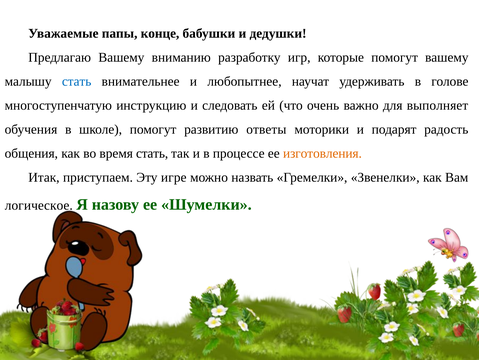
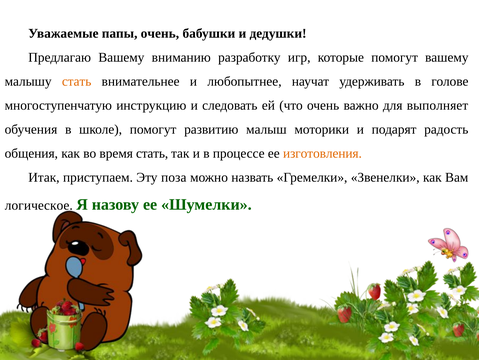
папы конце: конце -> очень
стать at (77, 81) colour: blue -> orange
ответы: ответы -> малыш
игре: игре -> поза
